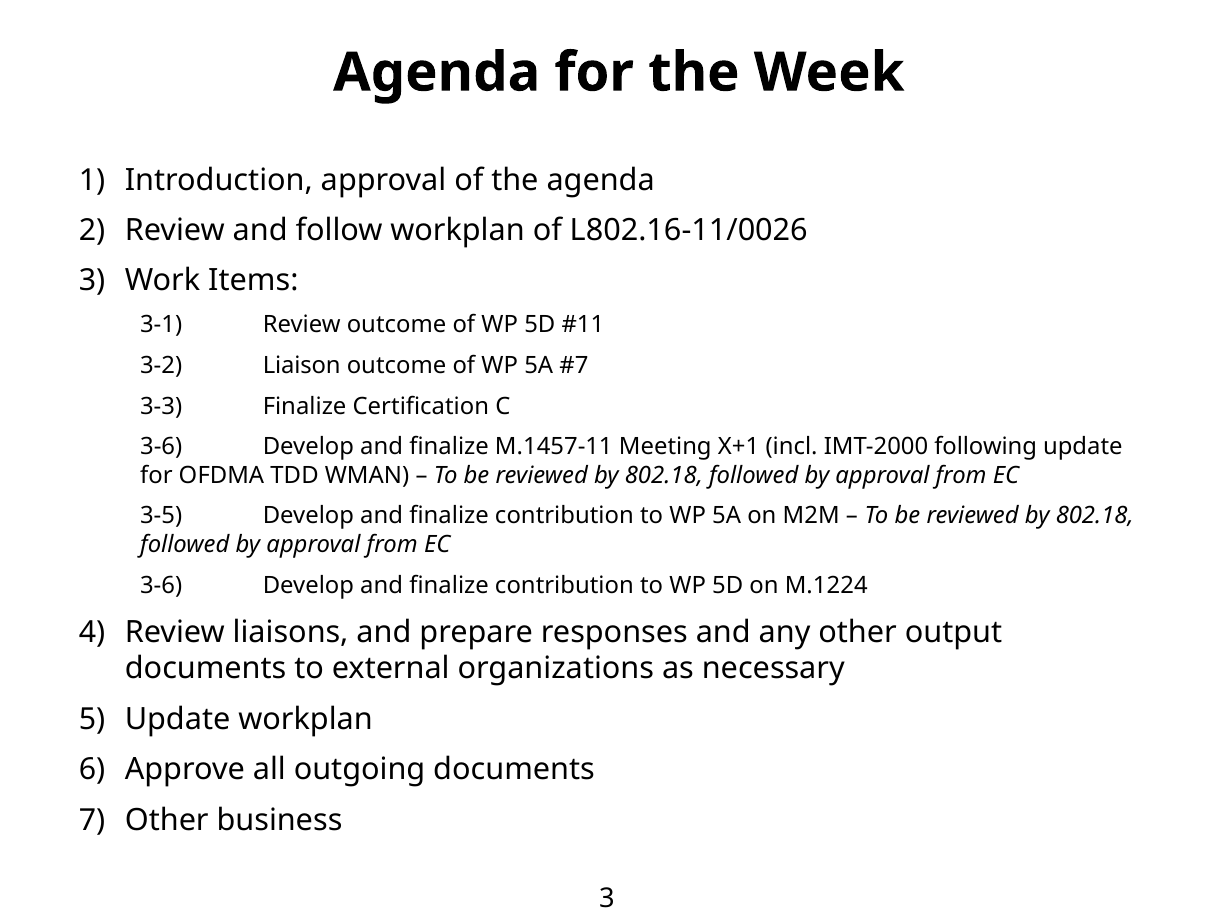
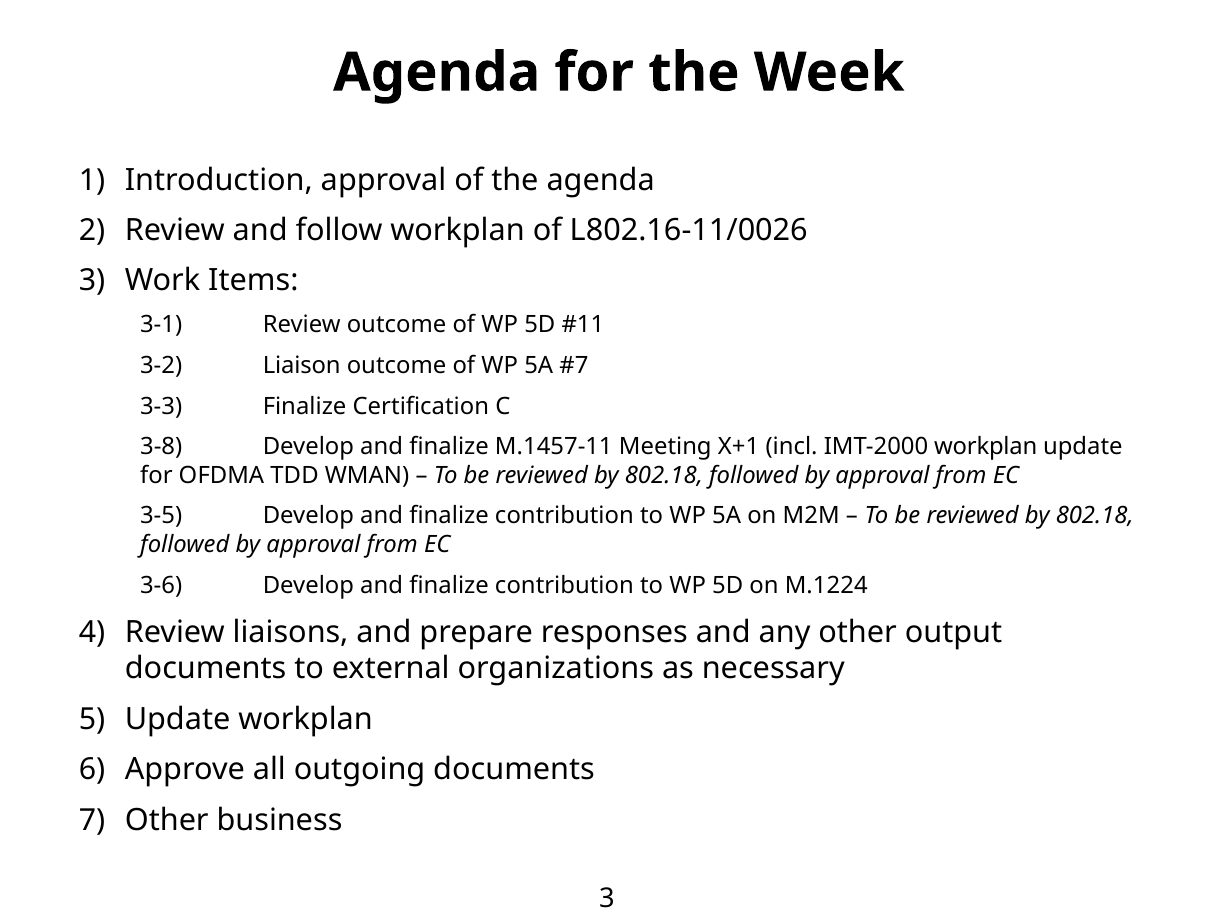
3-6 at (161, 446): 3-6 -> 3-8
IMT-2000 following: following -> workplan
